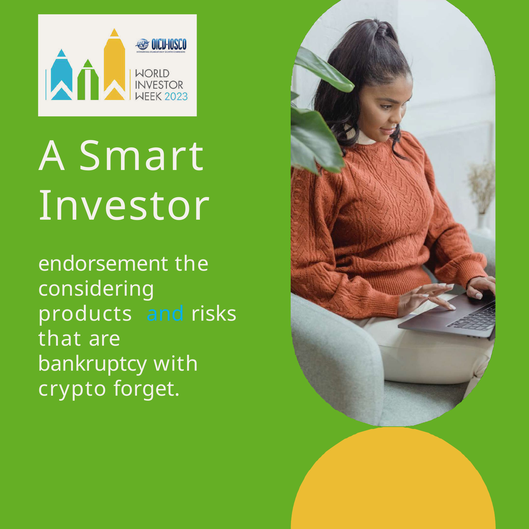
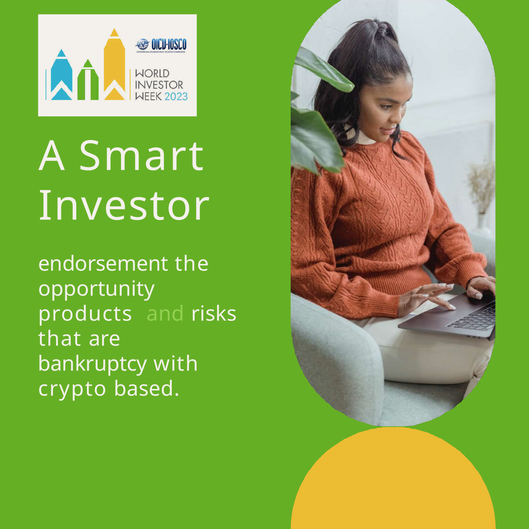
considering: considering -> opportunity
and colour: light blue -> light green
forget: forget -> based
